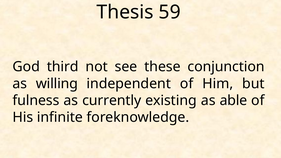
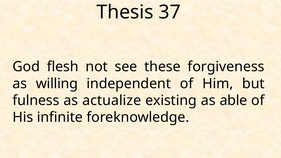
59: 59 -> 37
third: third -> flesh
conjunction: conjunction -> forgiveness
currently: currently -> actualize
